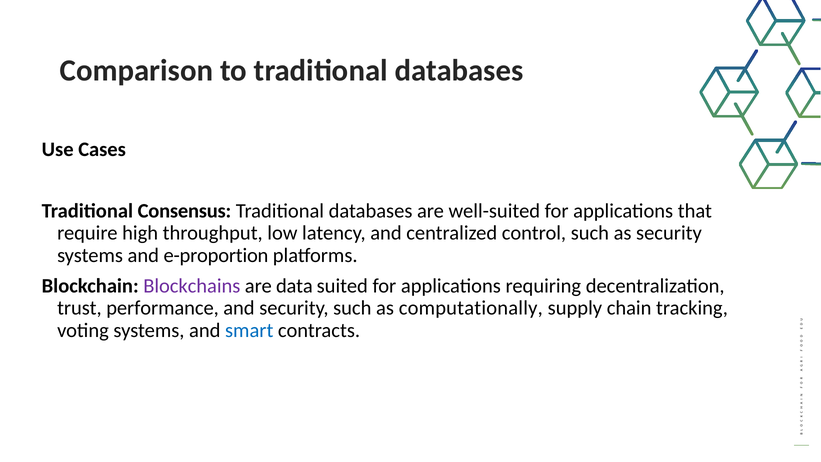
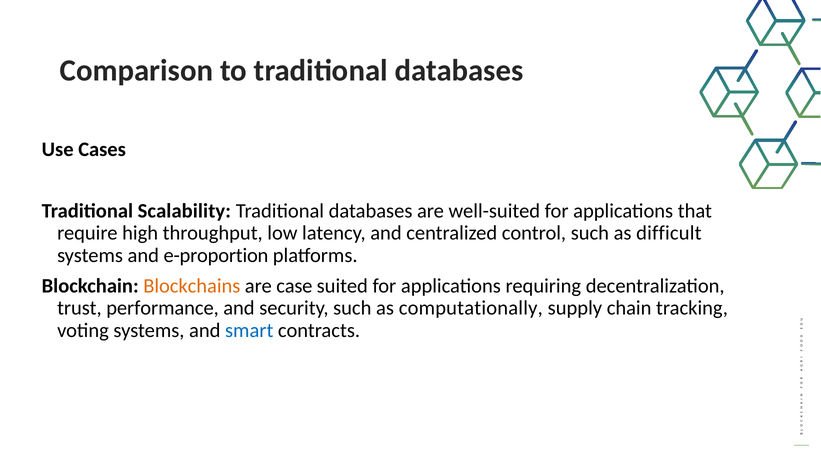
Consensus: Consensus -> Scalability
as security: security -> difficult
Blockchains colour: purple -> orange
data: data -> case
